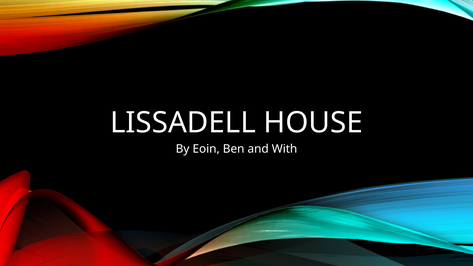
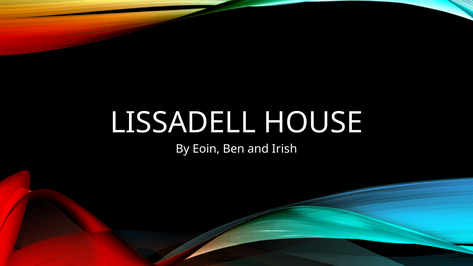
With: With -> Irish
